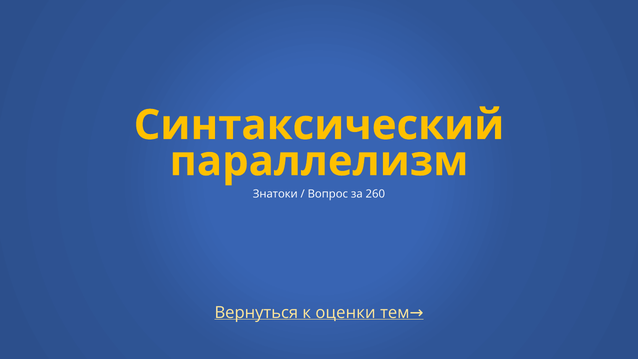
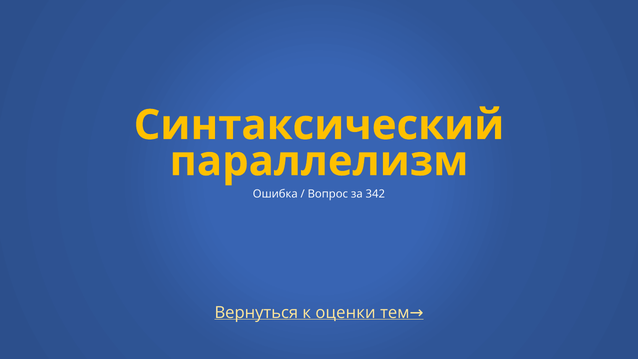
Знатоки: Знатоки -> Ошибка
260: 260 -> 342
